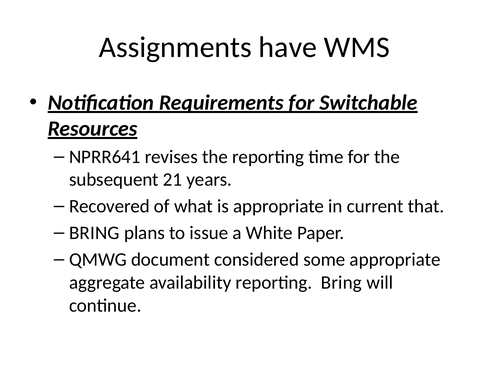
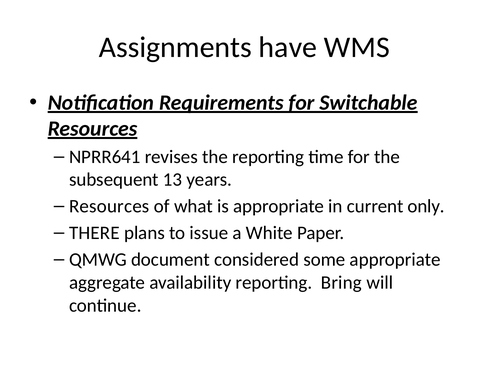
21: 21 -> 13
Recovered at (109, 206): Recovered -> Resources
that: that -> only
BRING at (94, 233): BRING -> THERE
